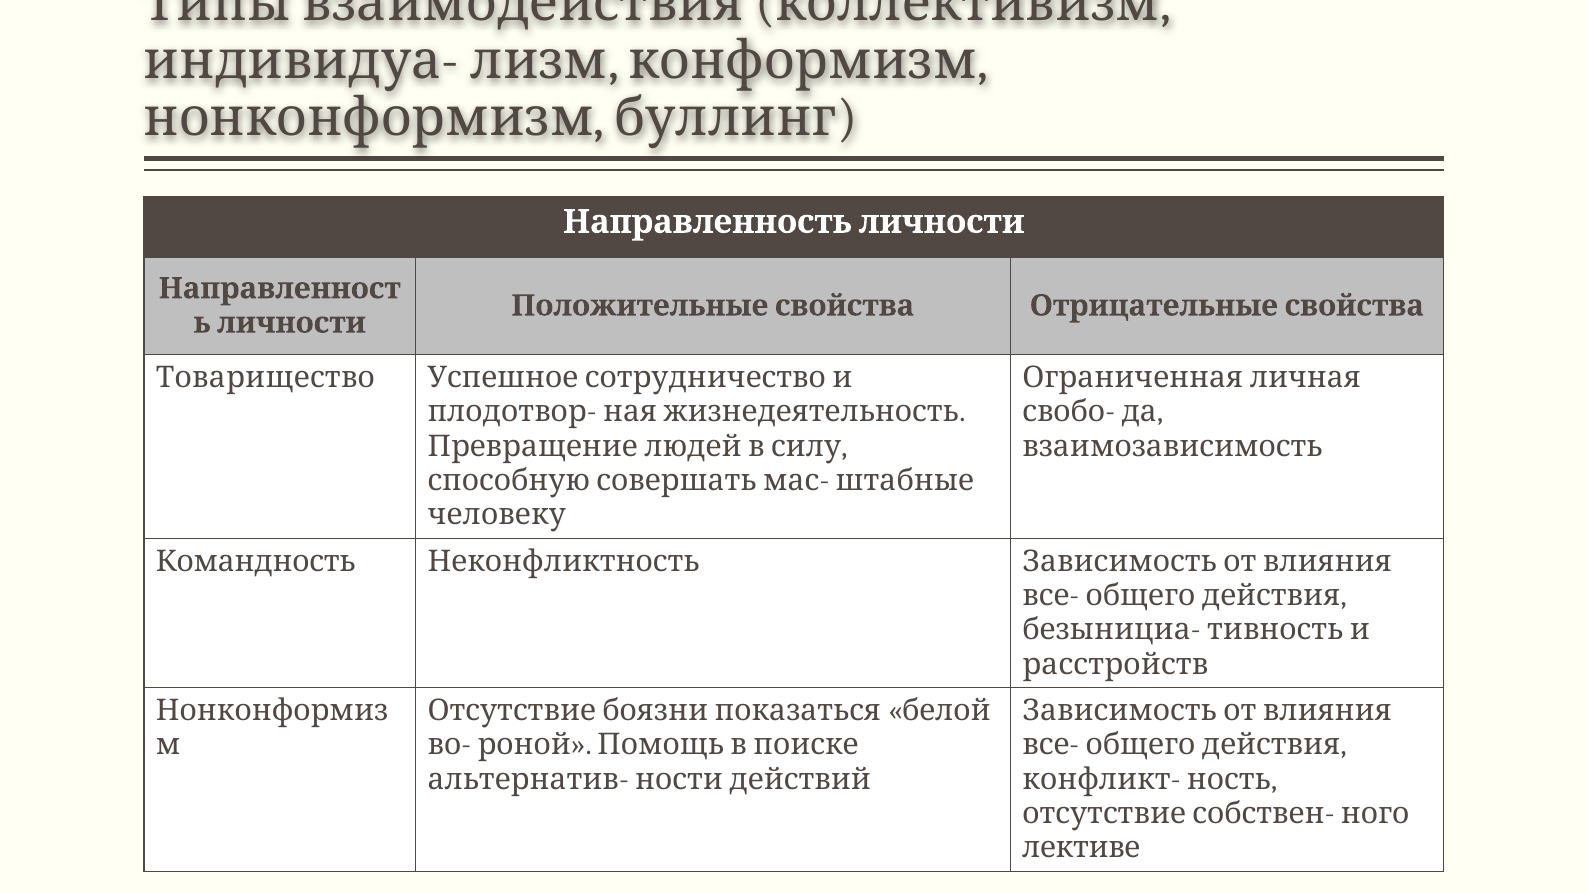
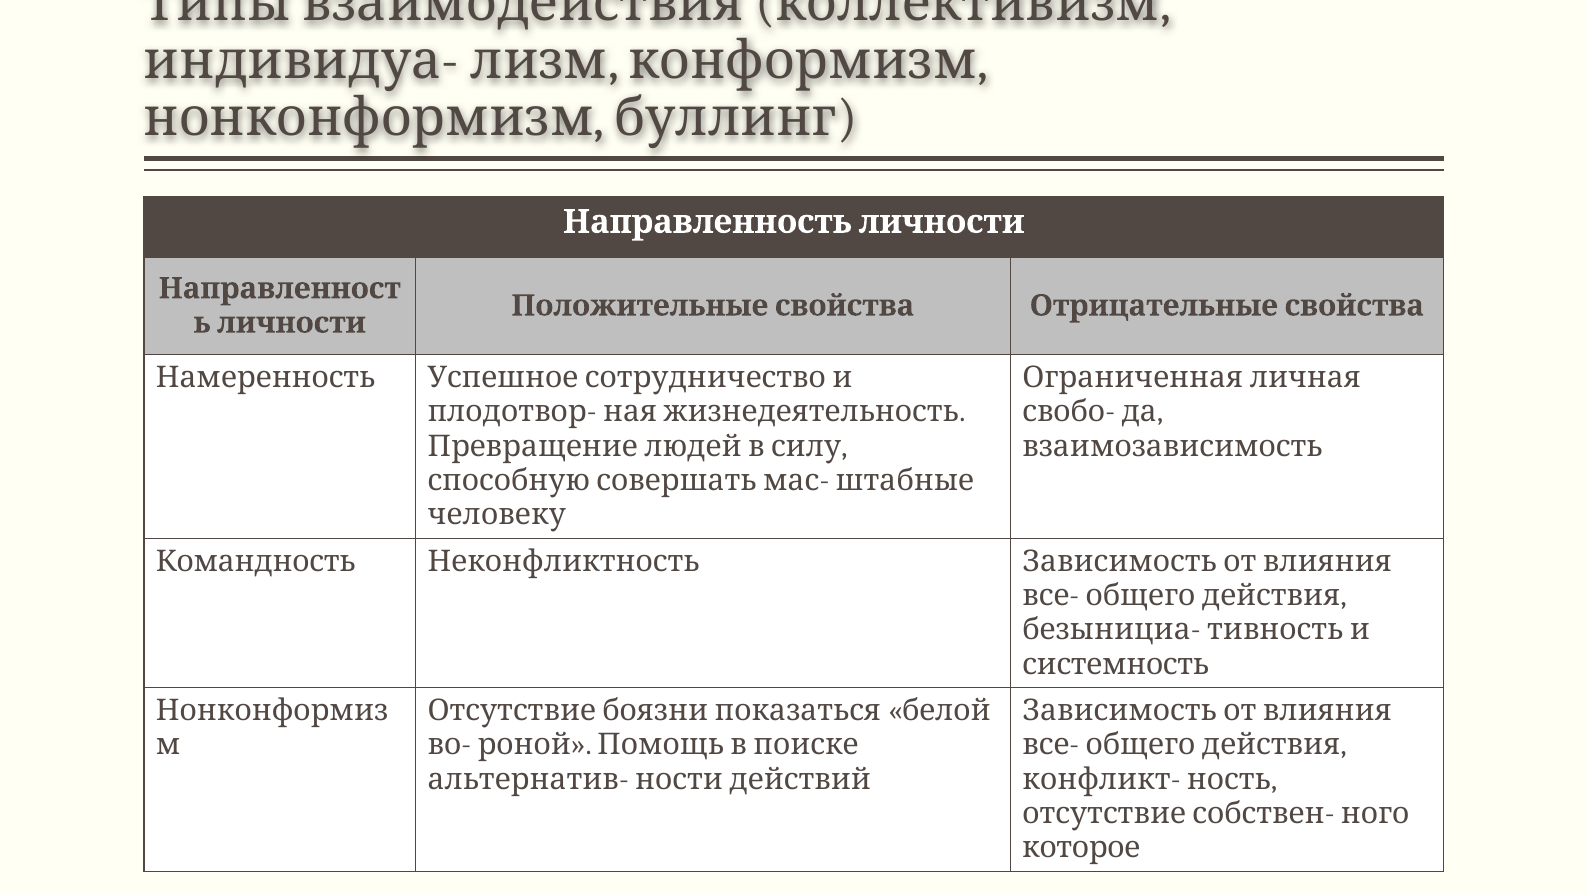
Товарищество: Товарищество -> Намеренность
расстройств: расстройств -> системность
лективе: лективе -> которое
